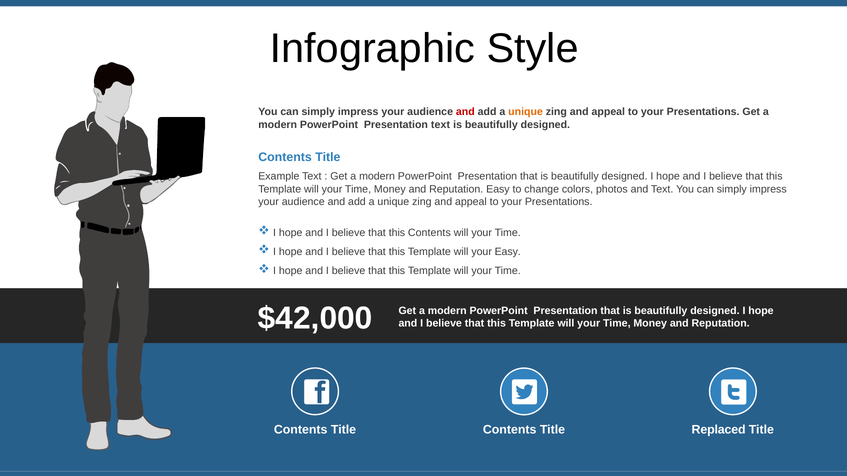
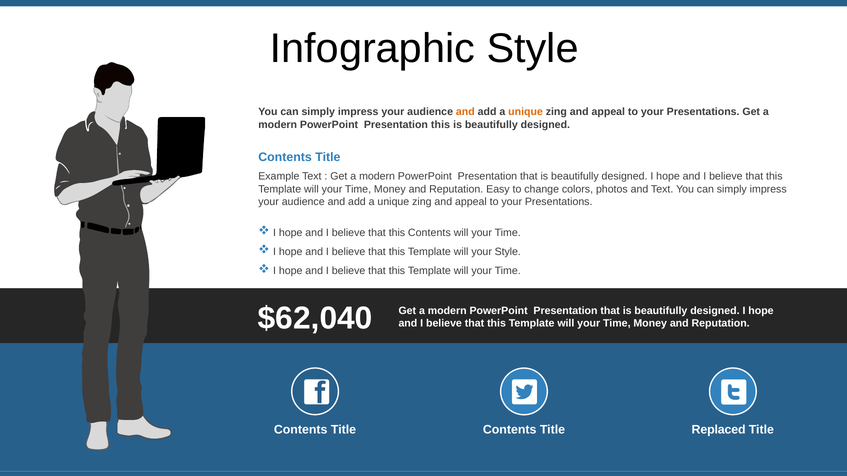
and at (465, 112) colour: red -> orange
Presentation text: text -> this
your Easy: Easy -> Style
$42,000: $42,000 -> $62,040
